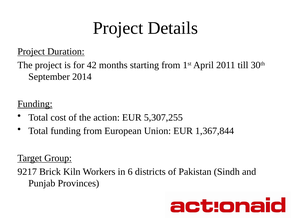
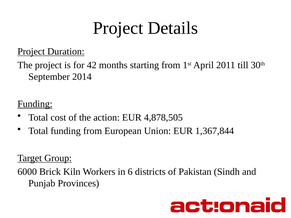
5,307,255: 5,307,255 -> 4,878,505
9217: 9217 -> 6000
